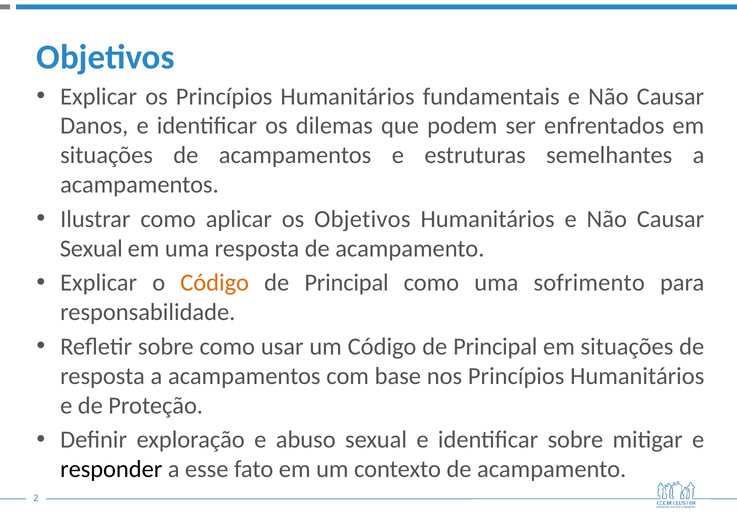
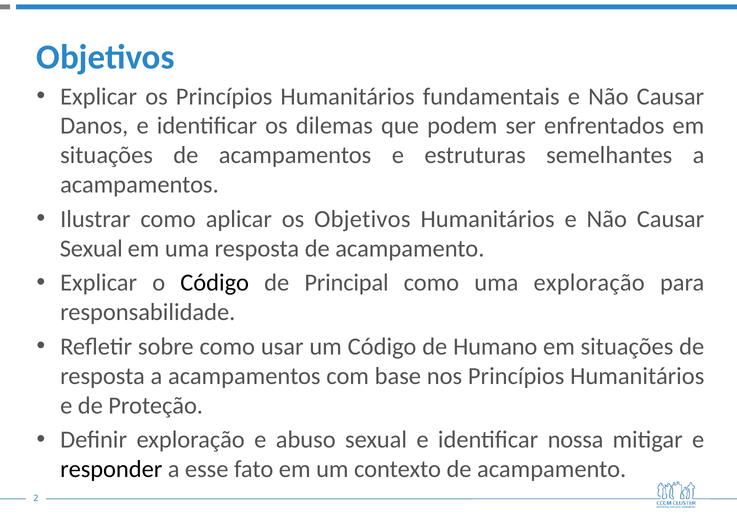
Código at (215, 283) colour: orange -> black
uma sofrimento: sofrimento -> exploração
um Código de Principal: Principal -> Humano
identificar sobre: sobre -> nossa
